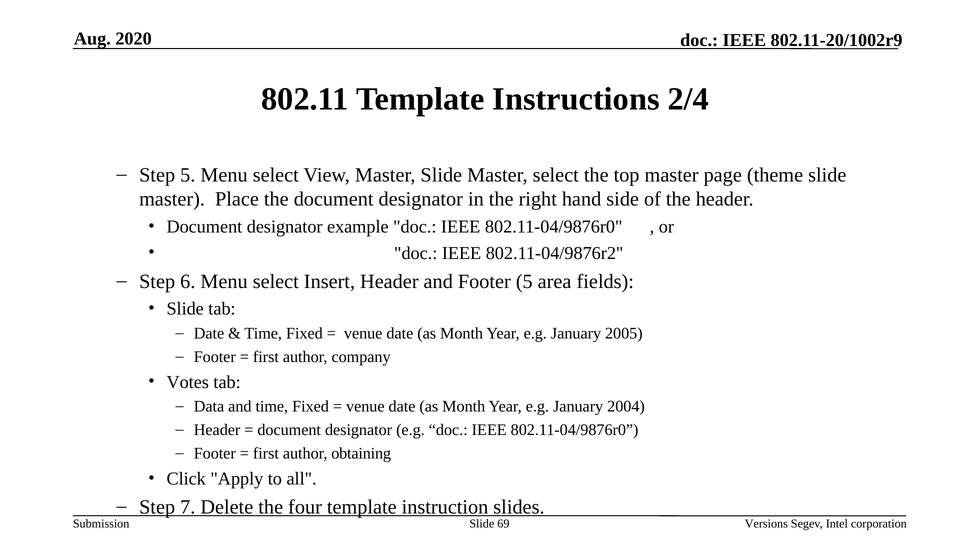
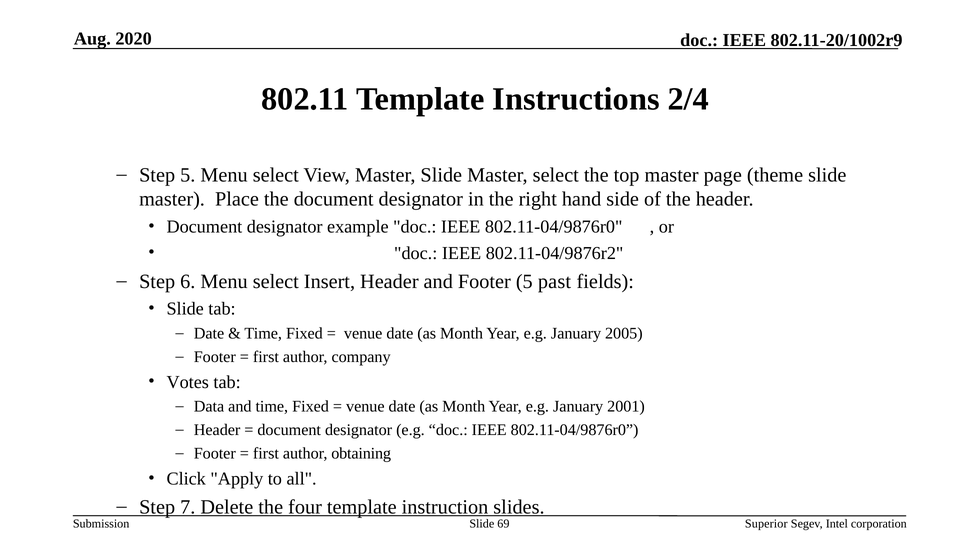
area: area -> past
2004: 2004 -> 2001
Versions: Versions -> Superior
